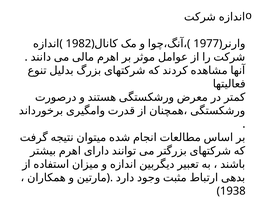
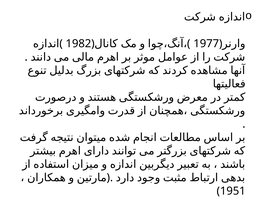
1938: 1938 -> 1951
